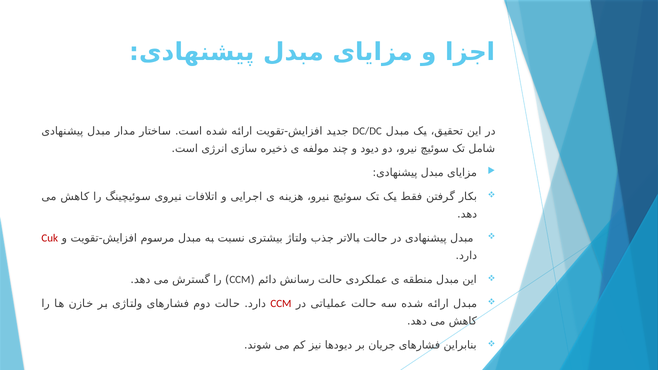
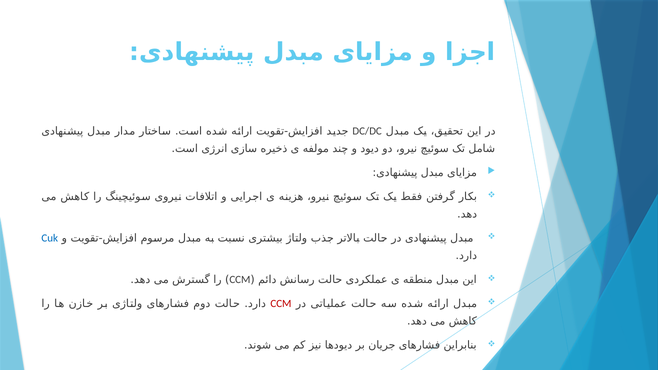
Cuk colour: red -> blue
